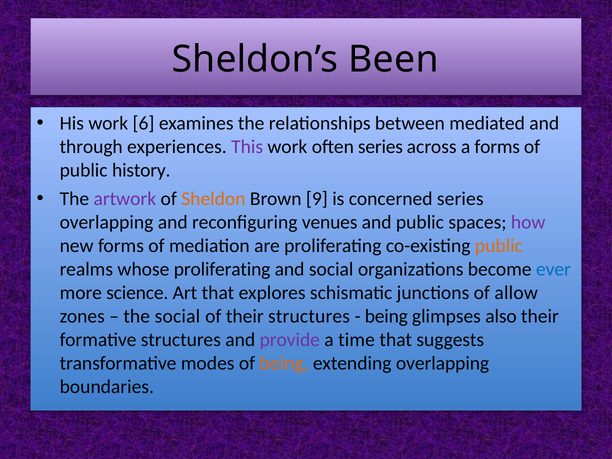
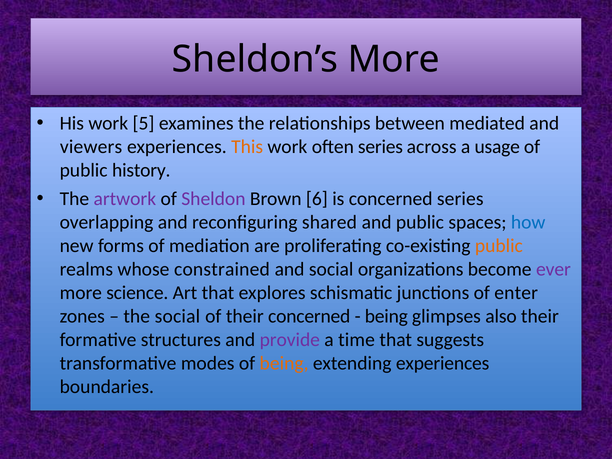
Sheldon’s Been: Been -> More
6: 6 -> 5
through: through -> viewers
This colour: purple -> orange
a forms: forms -> usage
Sheldon colour: orange -> purple
9: 9 -> 6
venues: venues -> shared
how colour: purple -> blue
whose proliferating: proliferating -> constrained
ever colour: blue -> purple
allow: allow -> enter
their structures: structures -> concerned
extending overlapping: overlapping -> experiences
